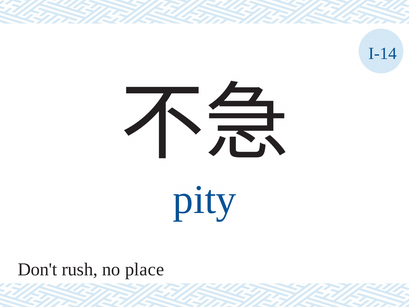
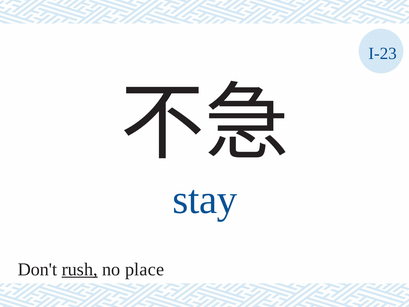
I-14: I-14 -> I-23
pity: pity -> stay
rush underline: none -> present
